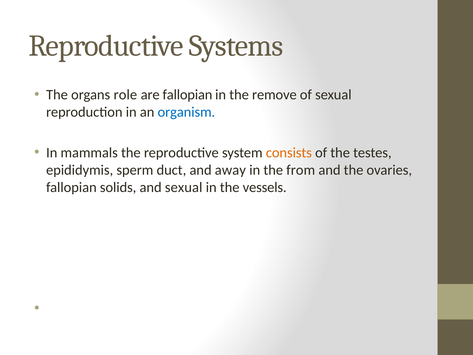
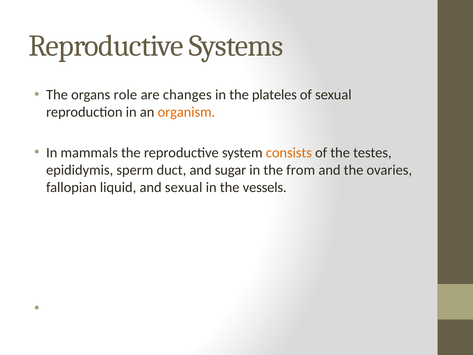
are fallopian: fallopian -> changes
remove: remove -> plateles
organism colour: blue -> orange
away: away -> sugar
solids: solids -> liquid
